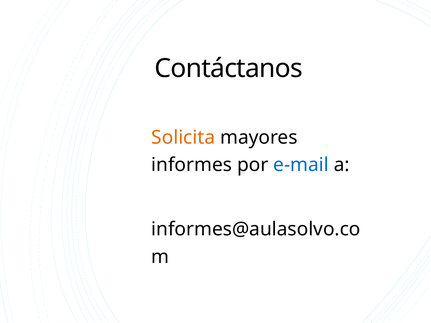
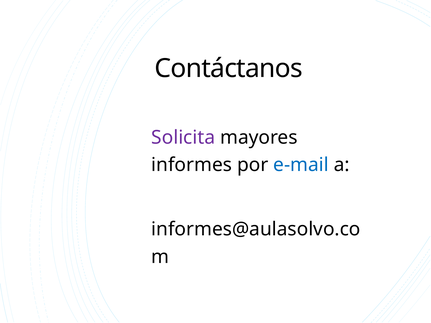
Solicita colour: orange -> purple
